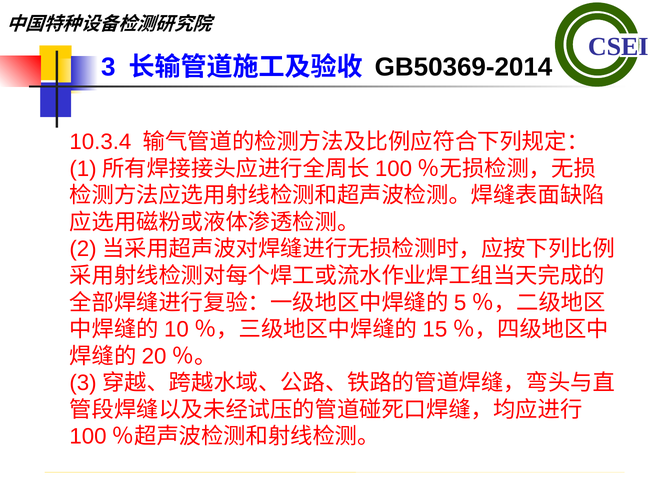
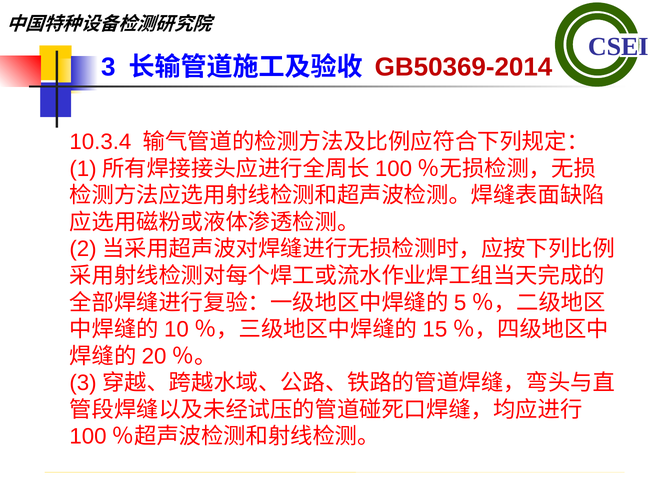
GB50369-2014 colour: black -> red
